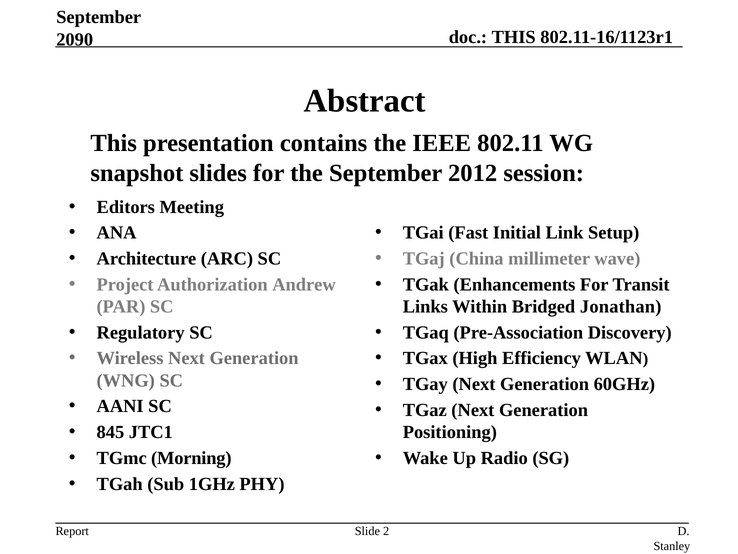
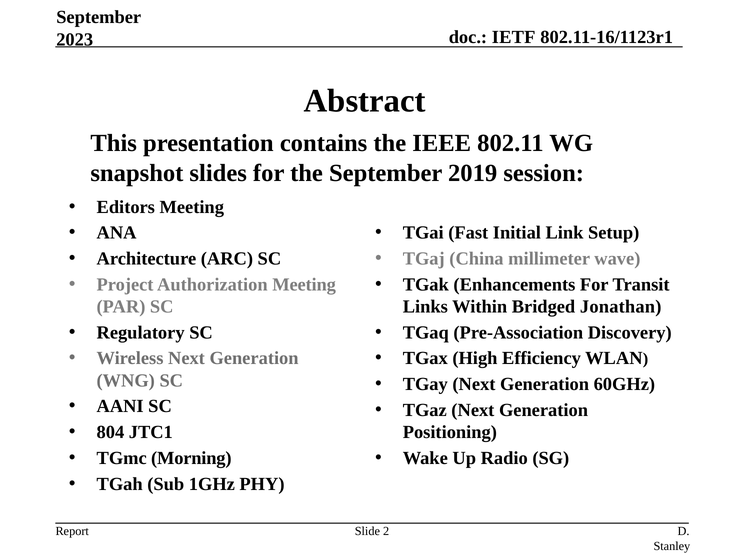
THIS at (514, 37): THIS -> IETF
2090: 2090 -> 2023
2012: 2012 -> 2019
Authorization Andrew: Andrew -> Meeting
845: 845 -> 804
